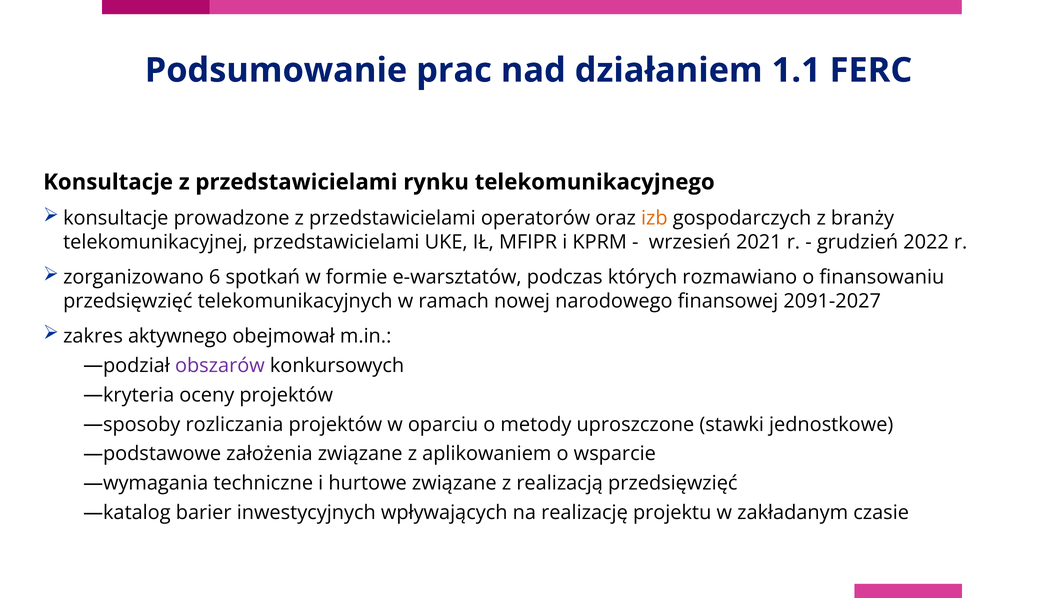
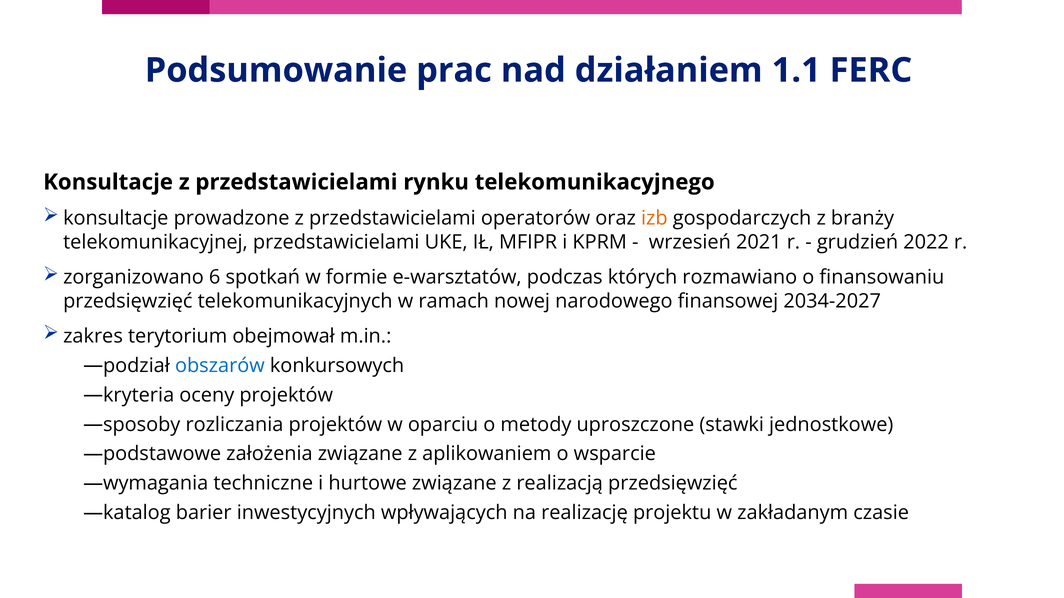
2091-2027: 2091-2027 -> 2034-2027
aktywnego: aktywnego -> terytorium
obszarów colour: purple -> blue
